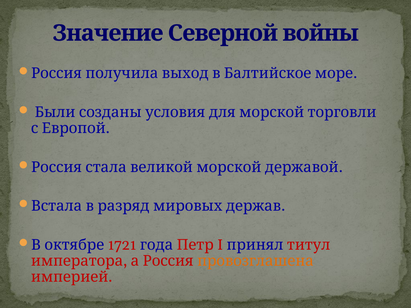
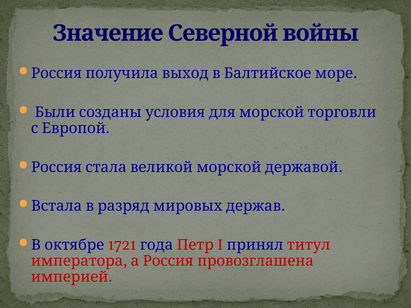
провозглашена colour: orange -> red
